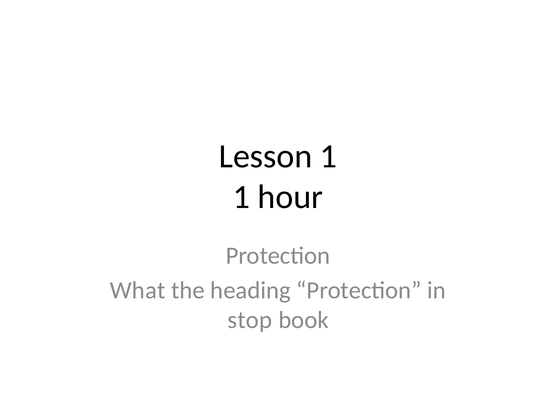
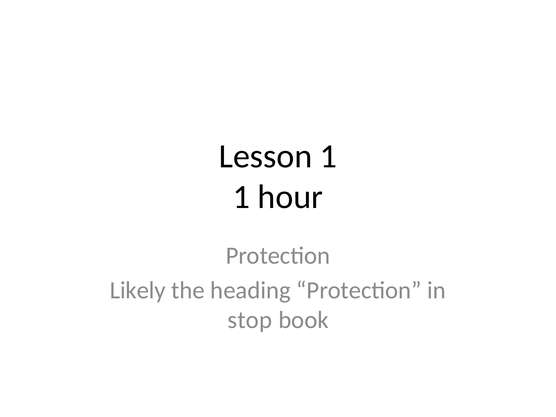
What: What -> Likely
